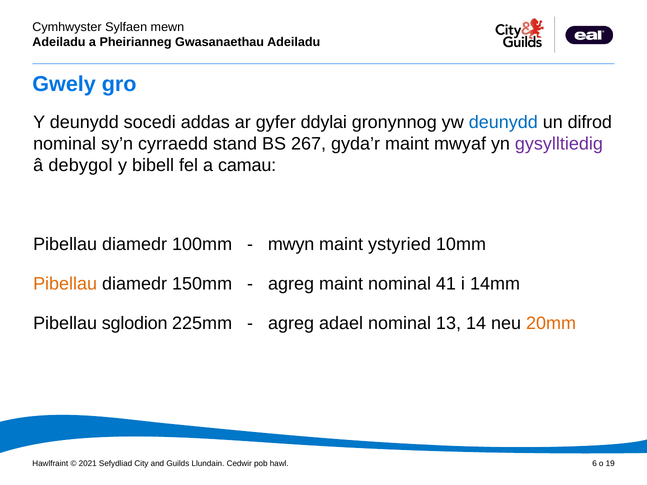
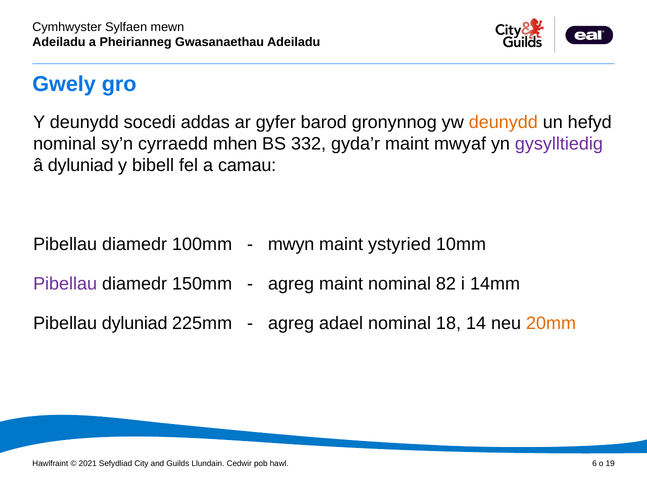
ddylai: ddylai -> barod
deunydd at (503, 122) colour: blue -> orange
difrod: difrod -> hefyd
stand: stand -> mhen
267: 267 -> 332
â debygol: debygol -> dyluniad
Pibellau at (65, 284) colour: orange -> purple
41: 41 -> 82
Pibellau sglodion: sglodion -> dyluniad
13: 13 -> 18
